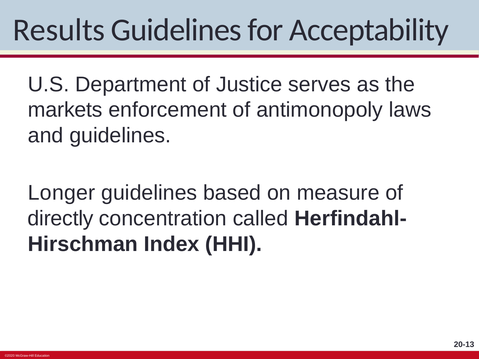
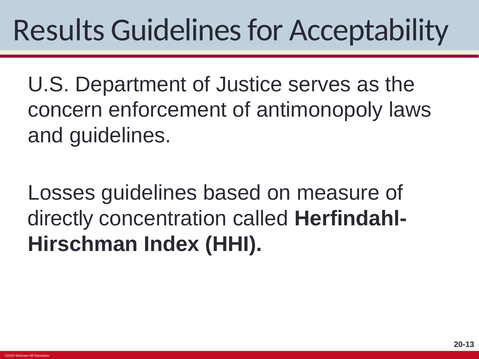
markets: markets -> concern
Longer: Longer -> Losses
